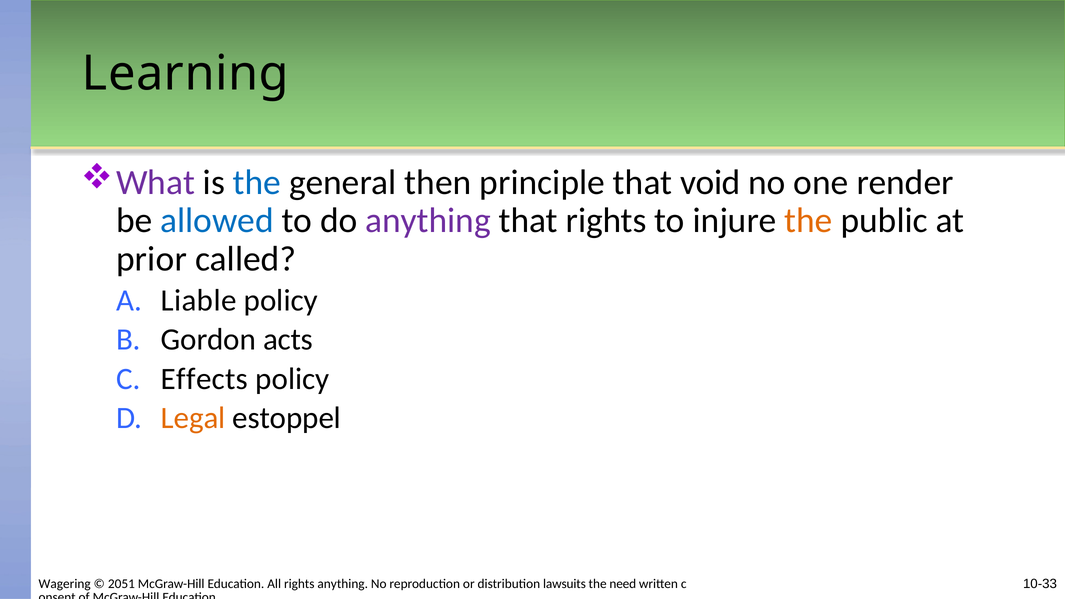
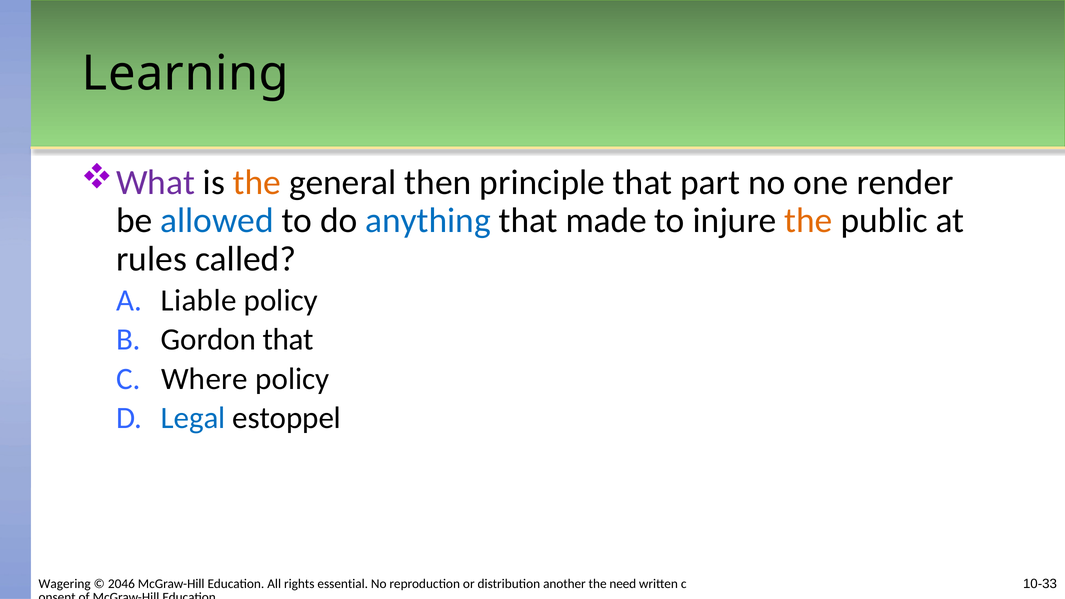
the at (257, 182) colour: blue -> orange
void: void -> part
anything at (428, 221) colour: purple -> blue
that rights: rights -> made
prior: prior -> rules
Gordon acts: acts -> that
Effects: Effects -> Where
Legal colour: orange -> blue
2051: 2051 -> 2046
rights anything: anything -> essential
lawsuits: lawsuits -> another
